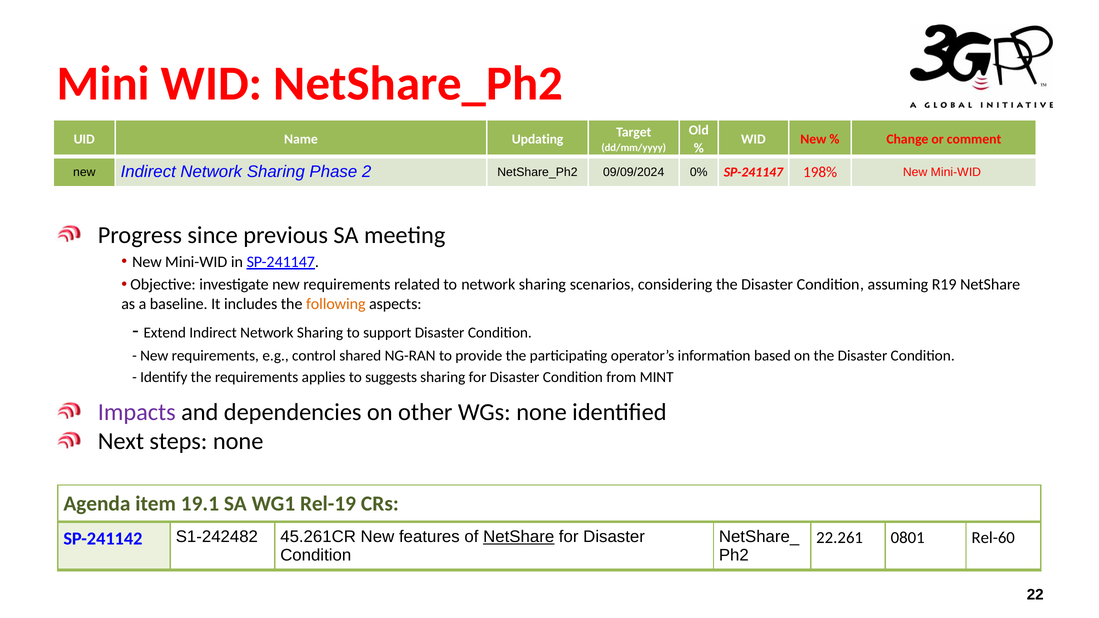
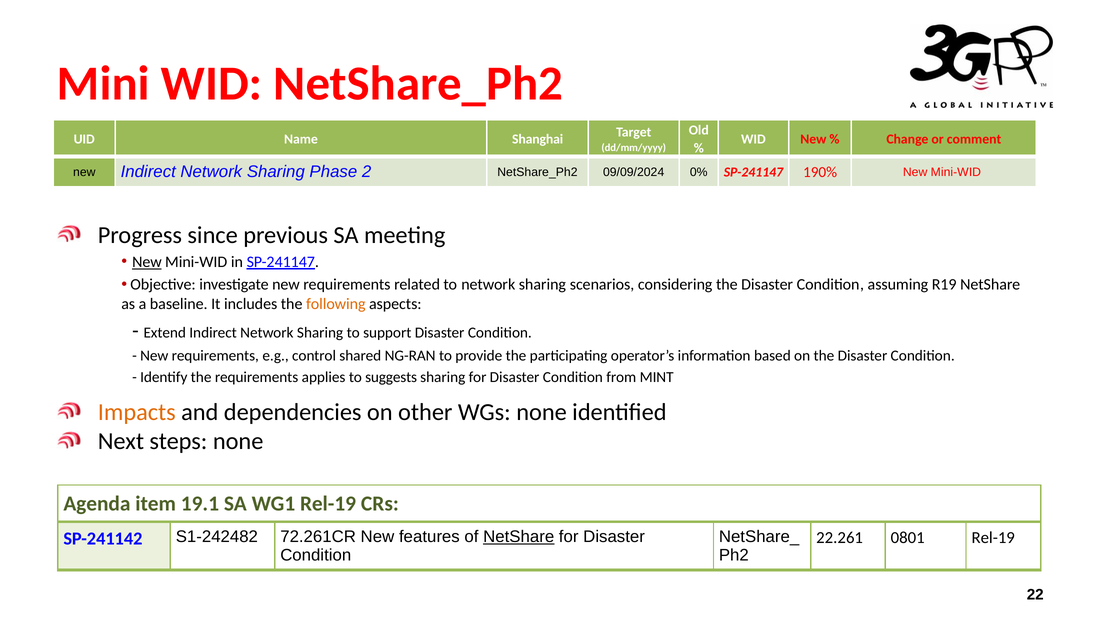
Updating: Updating -> Shanghai
198%: 198% -> 190%
New at (147, 262) underline: none -> present
Impacts colour: purple -> orange
0801 Rel-60: Rel-60 -> Rel-19
45.261CR: 45.261CR -> 72.261CR
